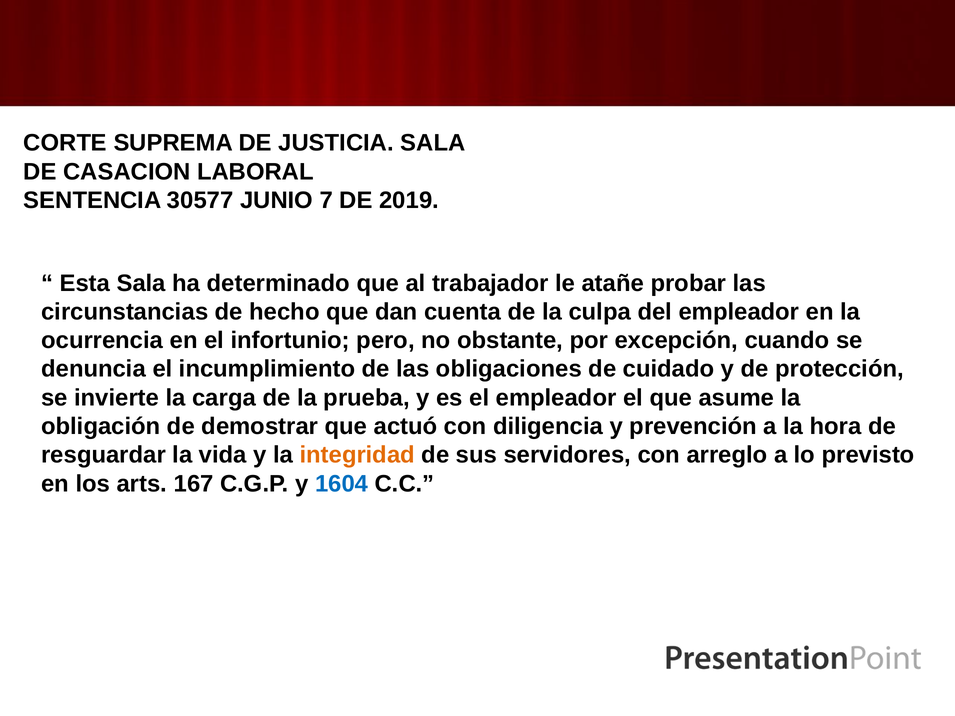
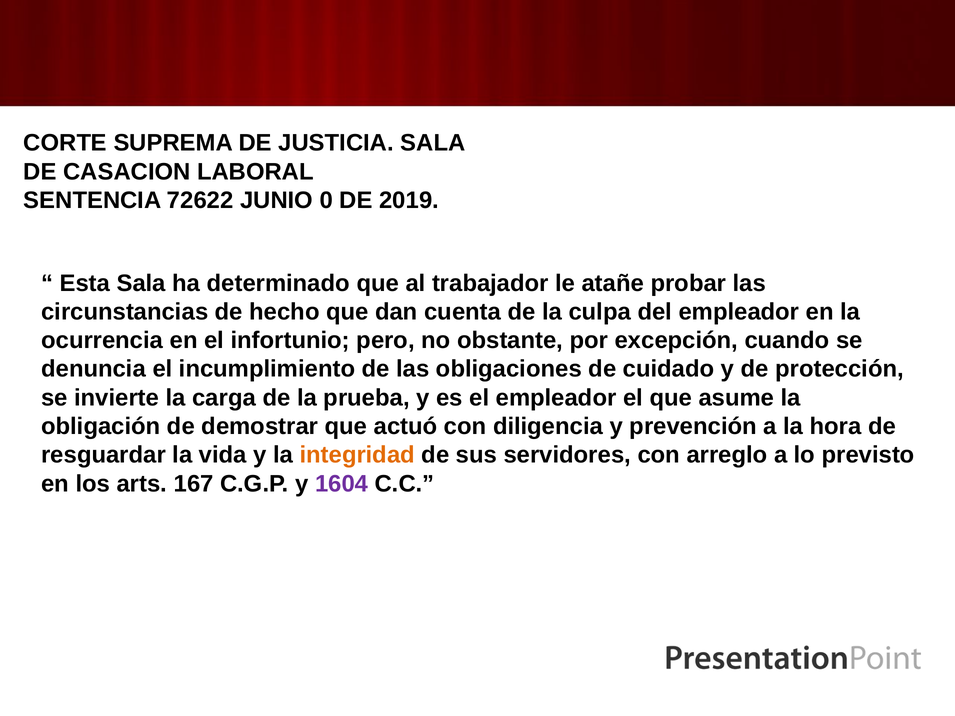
30577: 30577 -> 72622
7: 7 -> 0
1604 colour: blue -> purple
